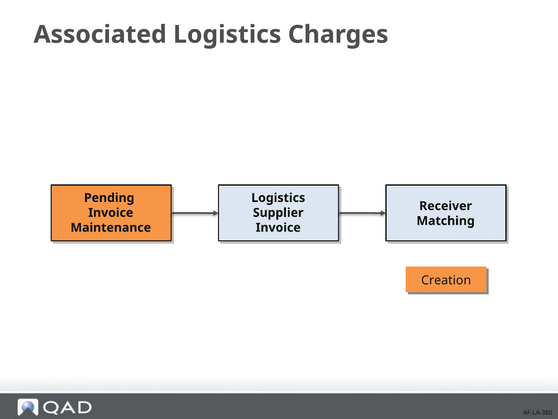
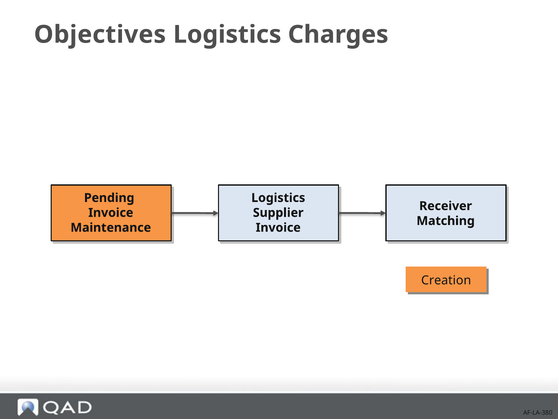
Associated: Associated -> Objectives
